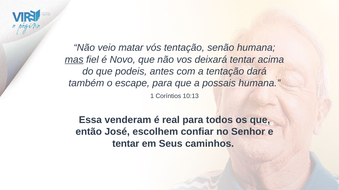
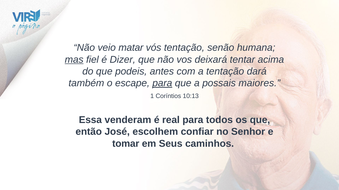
Novo: Novo -> Dizer
para at (162, 83) underline: none -> present
possais humana: humana -> maiores
tentar at (126, 144): tentar -> tomar
